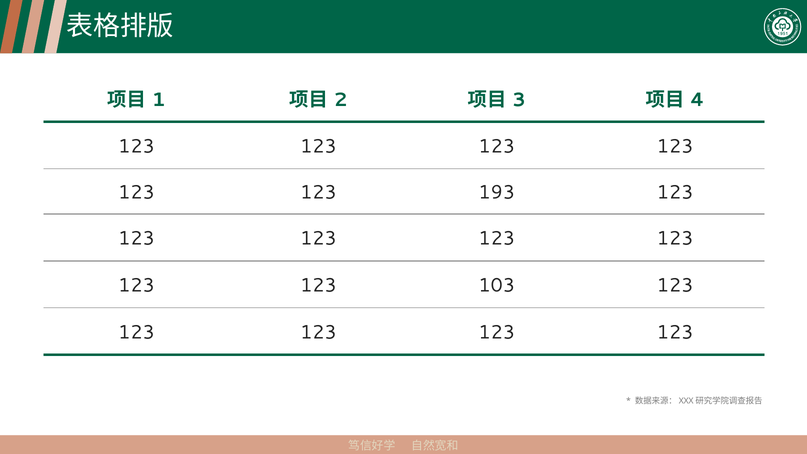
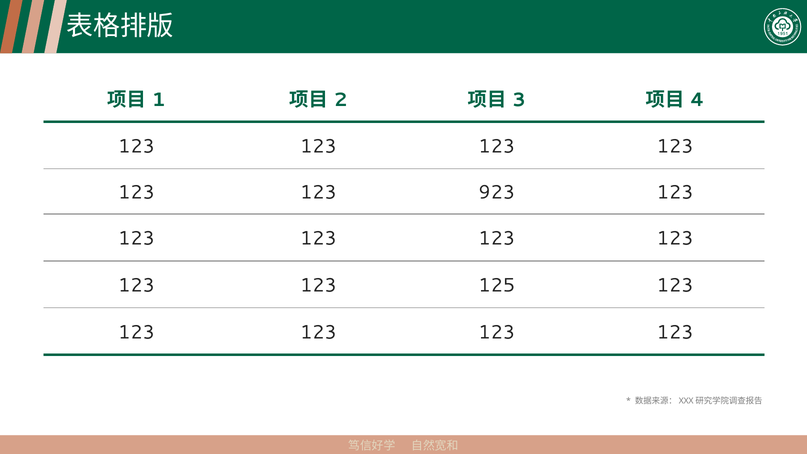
193: 193 -> 923
103: 103 -> 125
